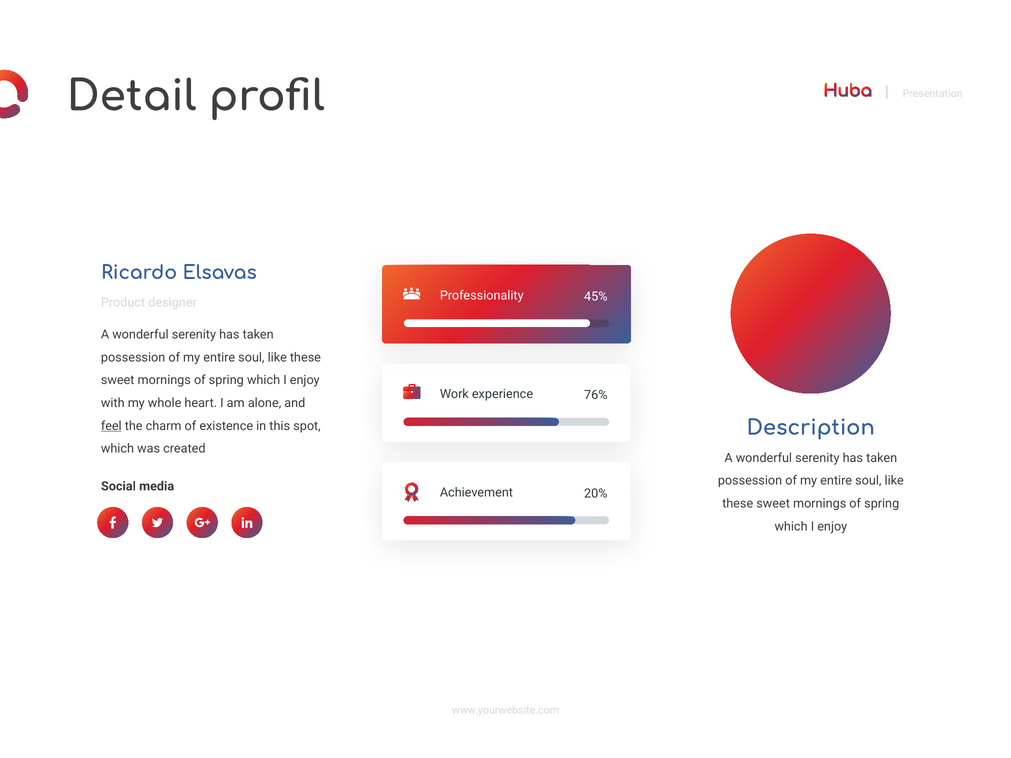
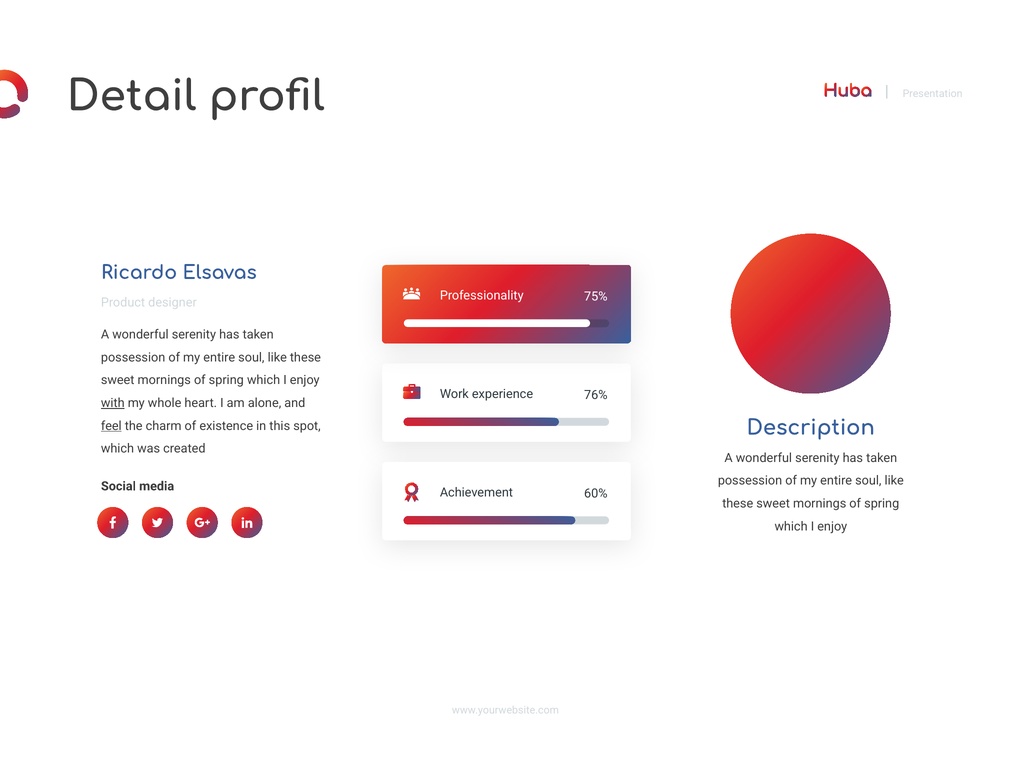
45%: 45% -> 75%
with underline: none -> present
20%: 20% -> 60%
